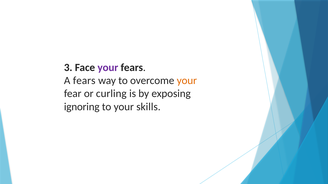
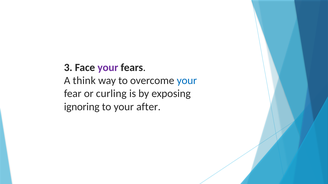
A fears: fears -> think
your at (187, 81) colour: orange -> blue
skills: skills -> after
